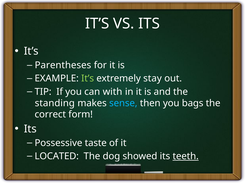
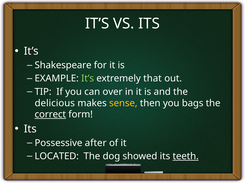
Parentheses: Parentheses -> Shakespeare
stay: stay -> that
with: with -> over
standing: standing -> delicious
sense colour: light blue -> yellow
correct underline: none -> present
taste: taste -> after
